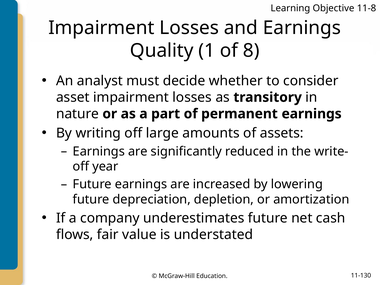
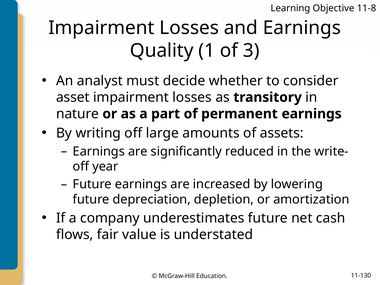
8: 8 -> 3
